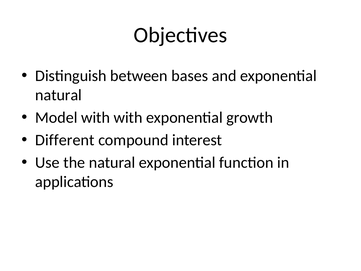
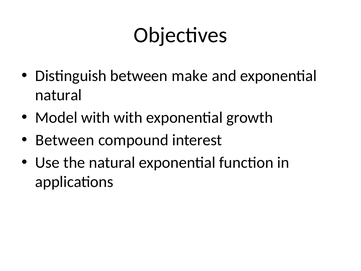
bases: bases -> make
Different at (65, 140): Different -> Between
